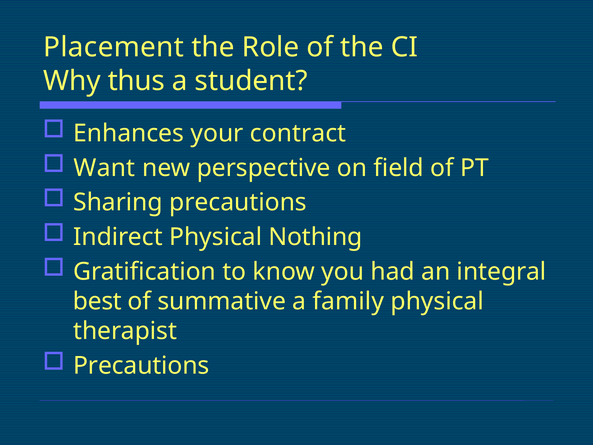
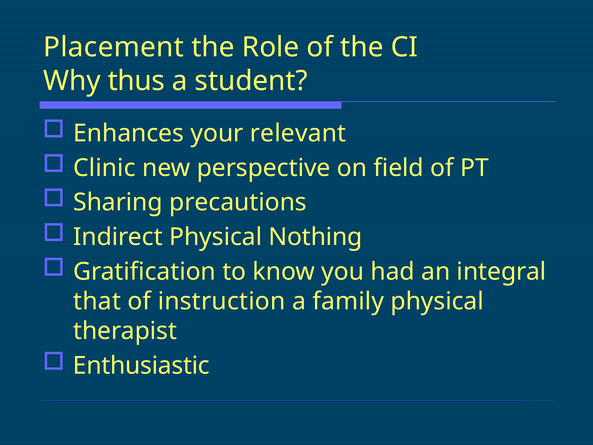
contract: contract -> relevant
Want: Want -> Clinic
best: best -> that
summative: summative -> instruction
Precautions at (141, 365): Precautions -> Enthusiastic
